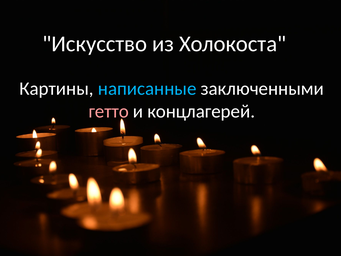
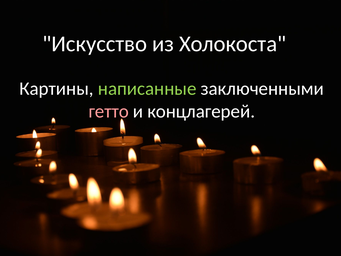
написанные colour: light blue -> light green
